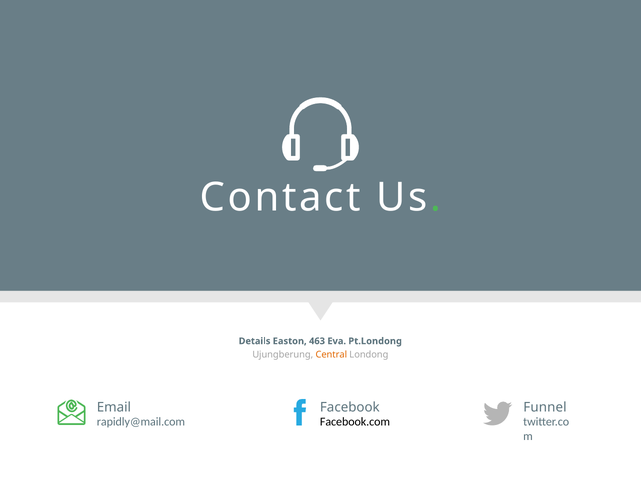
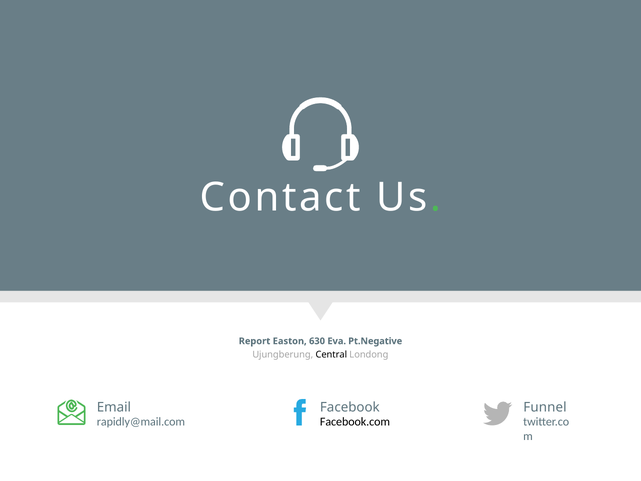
Details: Details -> Report
463: 463 -> 630
Pt.Londong: Pt.Londong -> Pt.Negative
Central colour: orange -> black
